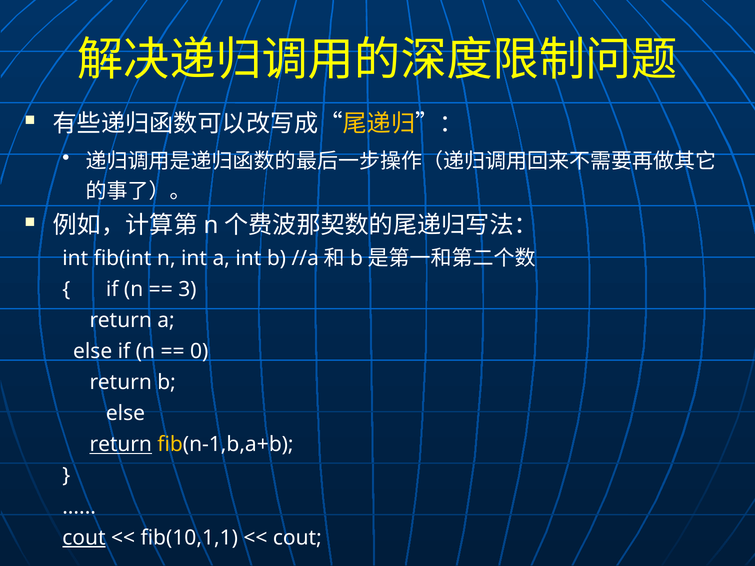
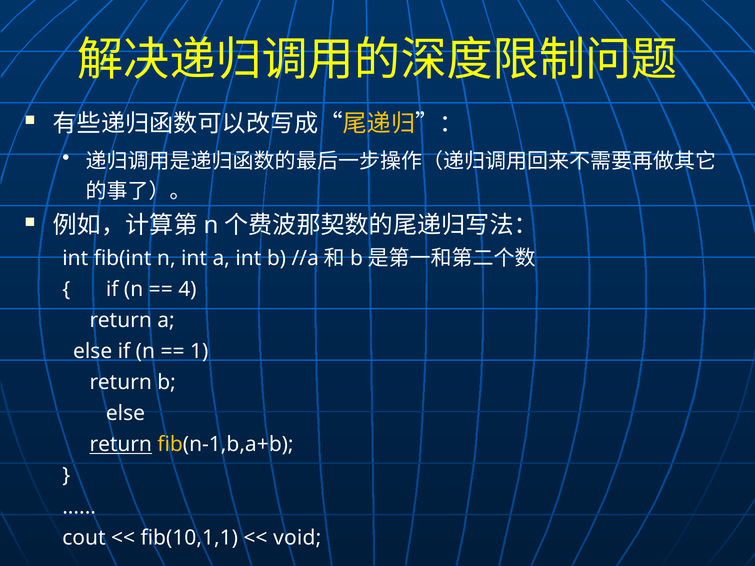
3: 3 -> 4
0: 0 -> 1
cout at (84, 538) underline: present -> none
cout at (297, 538): cout -> void
